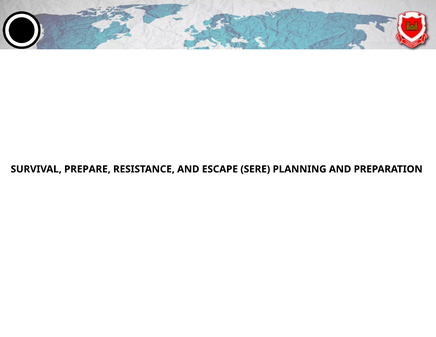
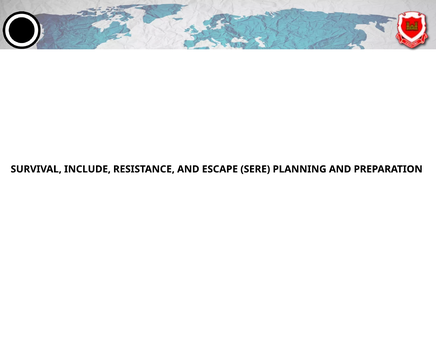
PREPARE: PREPARE -> INCLUDE
